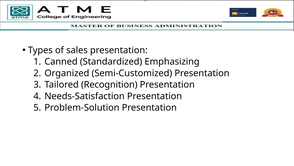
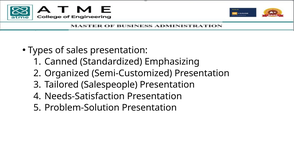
Recognition: Recognition -> Salespeople
